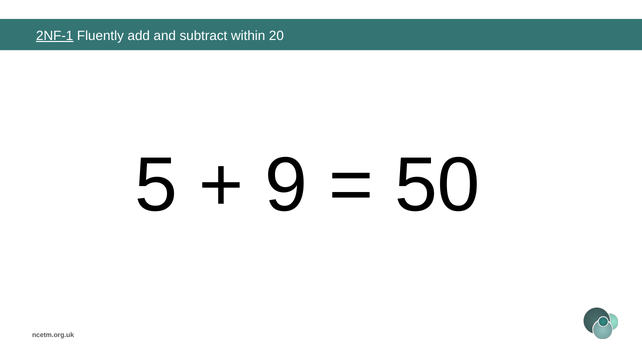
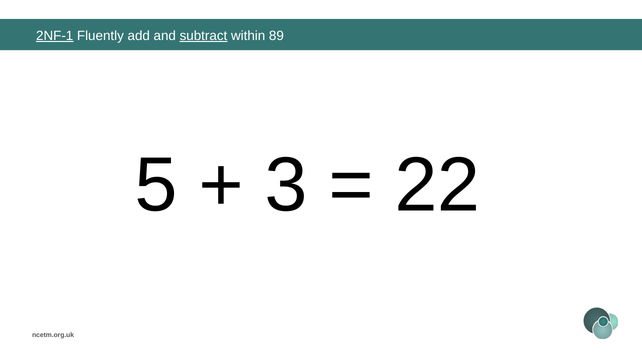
subtract underline: none -> present
20: 20 -> 89
9: 9 -> 3
50: 50 -> 22
